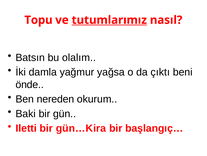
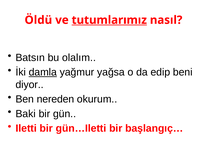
Topu: Topu -> Öldü
damla underline: none -> present
çıktı: çıktı -> edip
önde: önde -> diyor
gün…Kira: gün…Kira -> gün…Iletti
